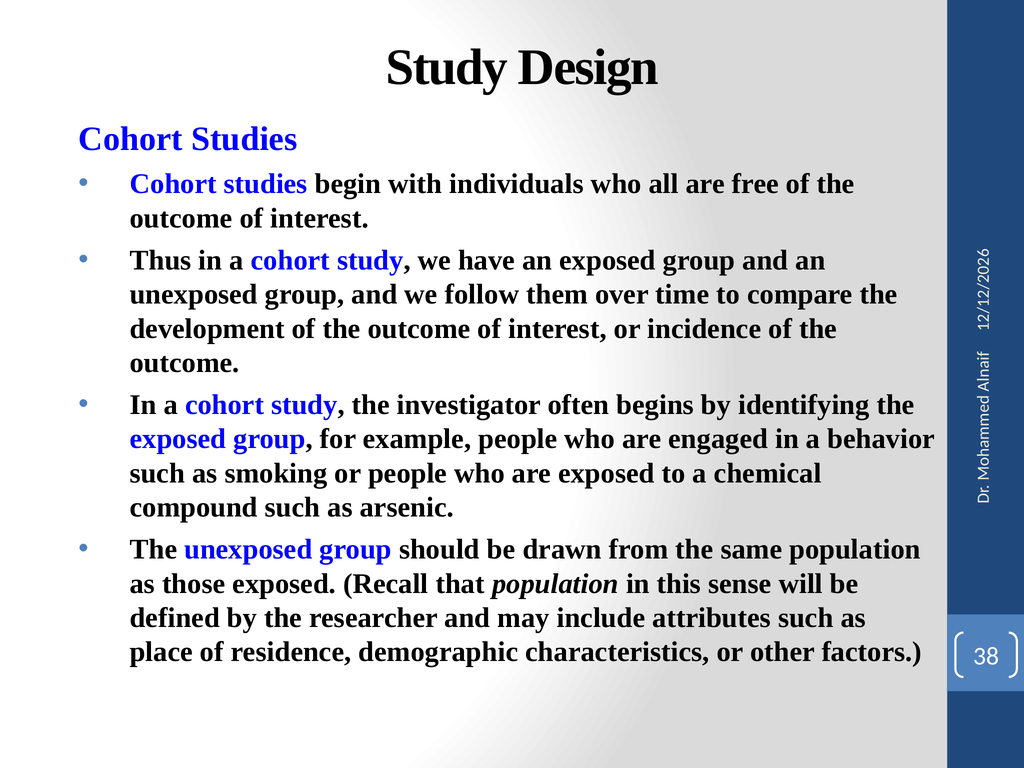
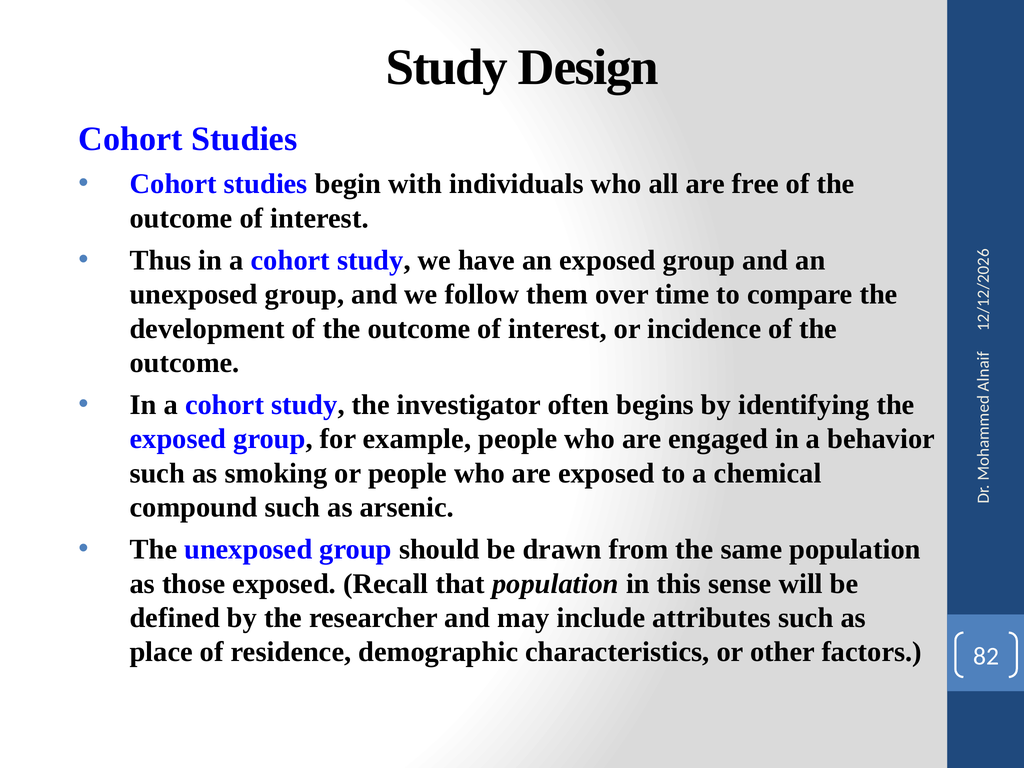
38: 38 -> 82
